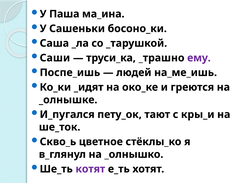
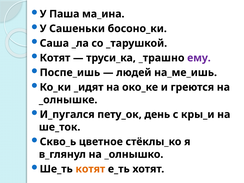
Саши at (55, 58): Саши -> Котят
тают: тают -> день
котят at (90, 169) colour: purple -> orange
